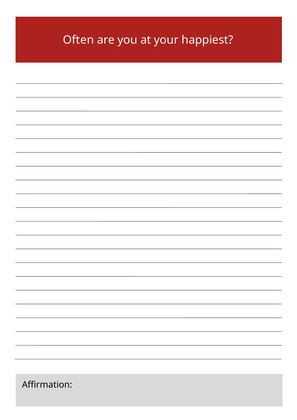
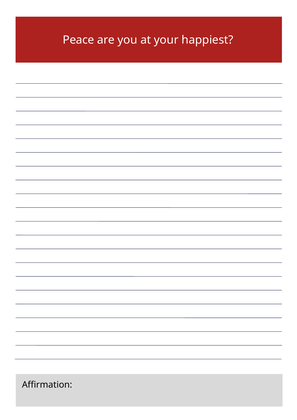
Often: Often -> Peace
